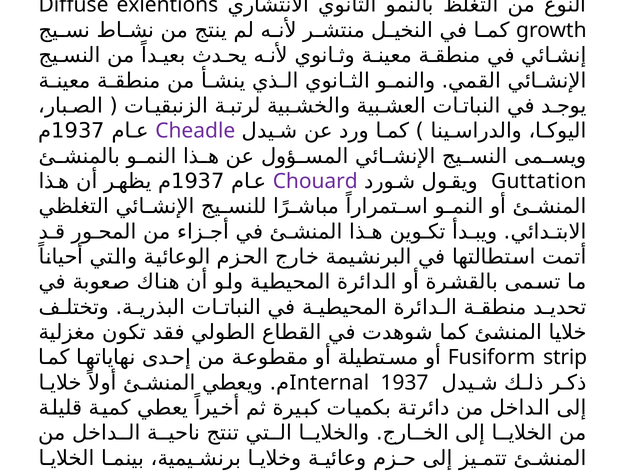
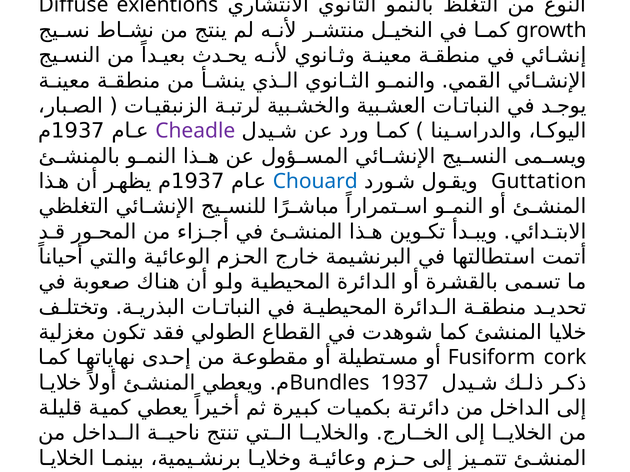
Chouard colour: purple -> blue
strip: strip -> cork
Internal: Internal -> Bundles
